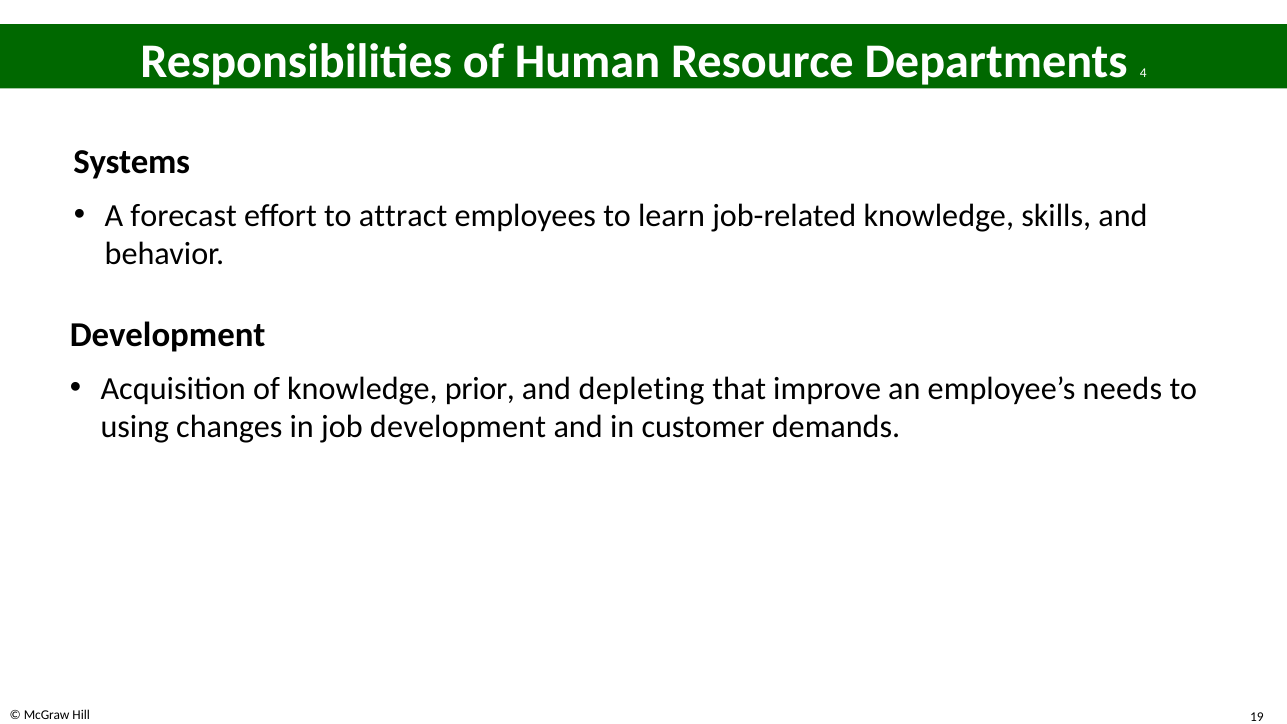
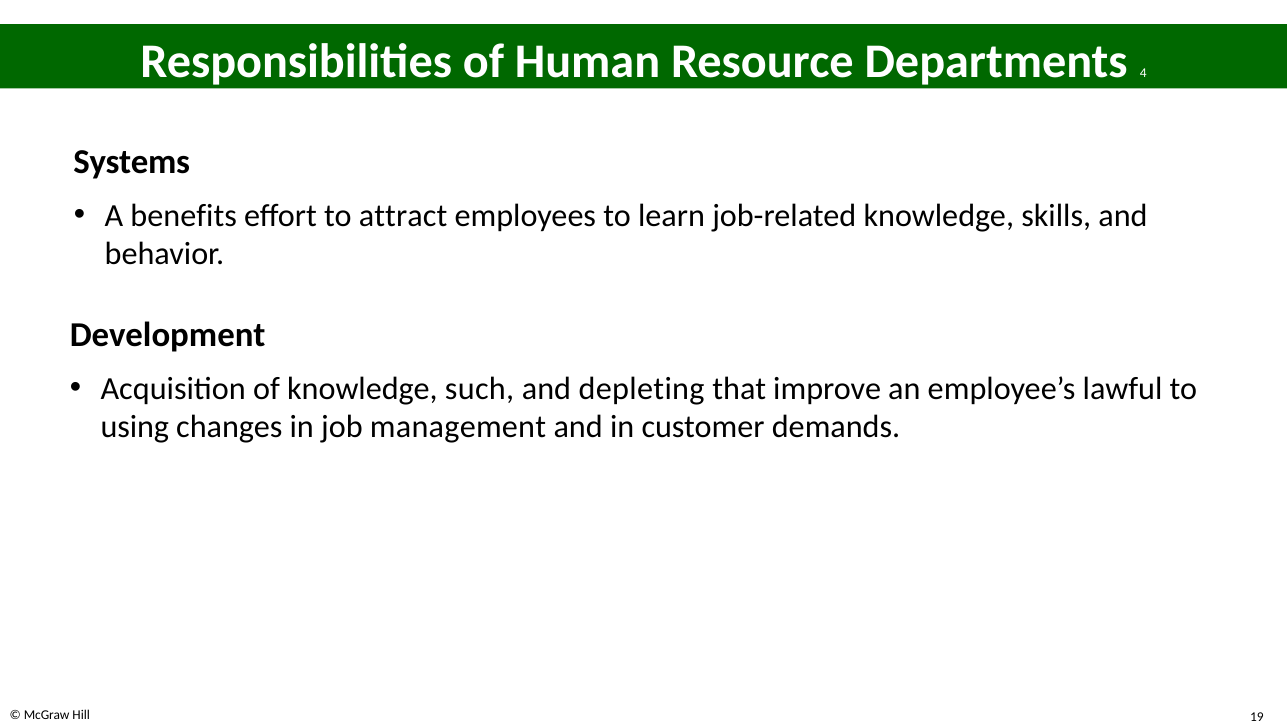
forecast: forecast -> benefits
prior: prior -> such
needs: needs -> lawful
job development: development -> management
